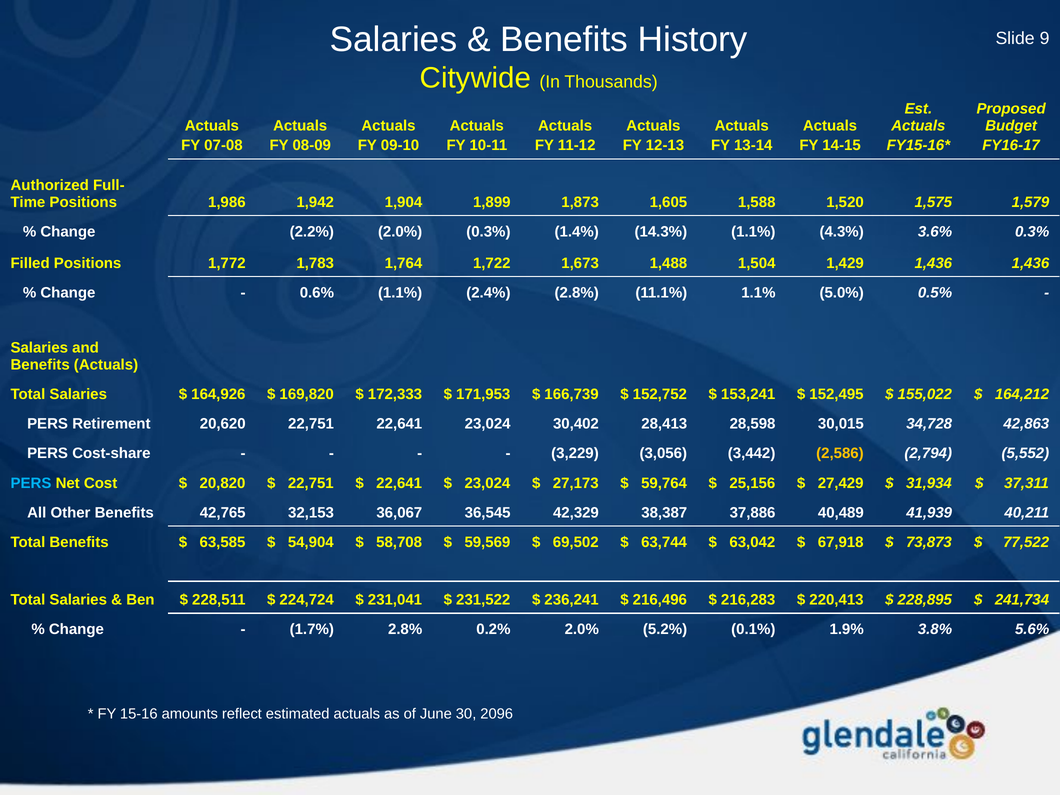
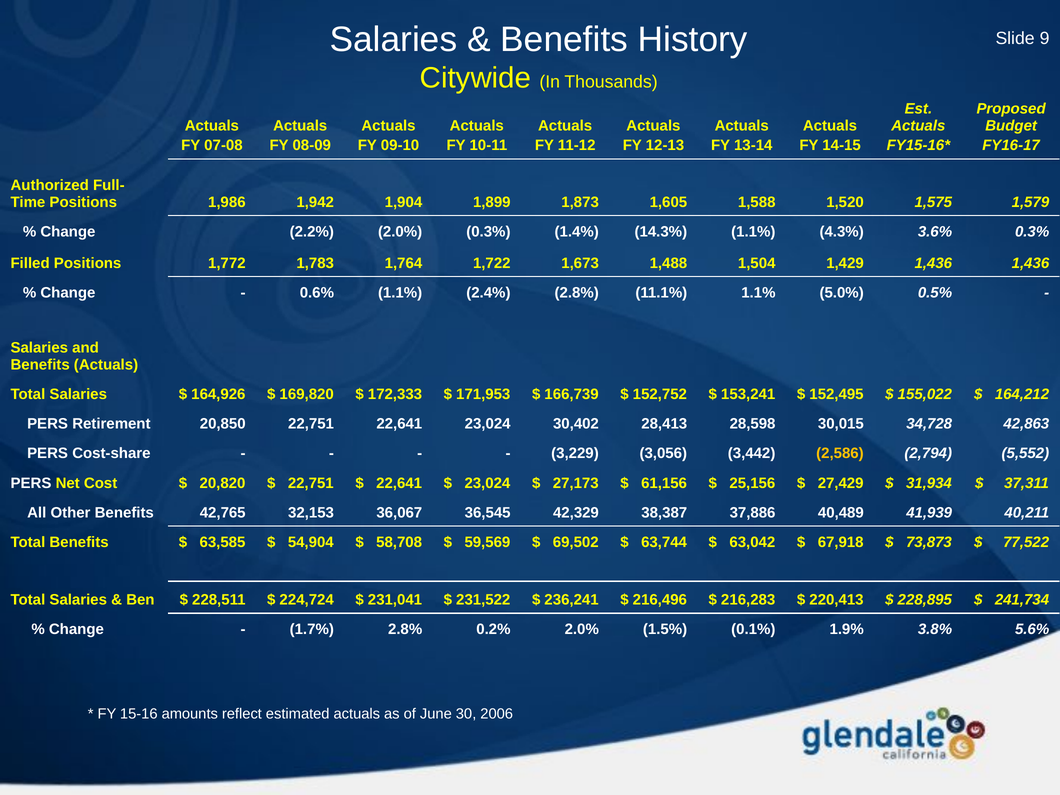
20,620: 20,620 -> 20,850
PERS at (31, 483) colour: light blue -> white
59,764: 59,764 -> 61,156
5.2%: 5.2% -> 1.5%
2096: 2096 -> 2006
